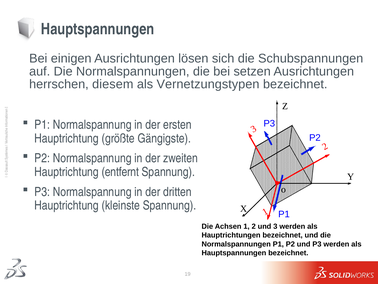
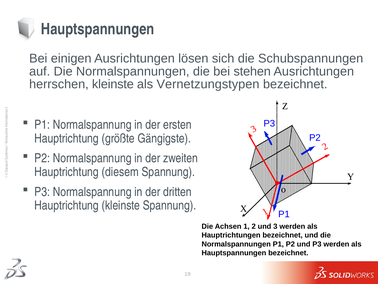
setzen: setzen -> stehen
herrschen diesem: diesem -> kleinste
entfernt: entfernt -> diesem
